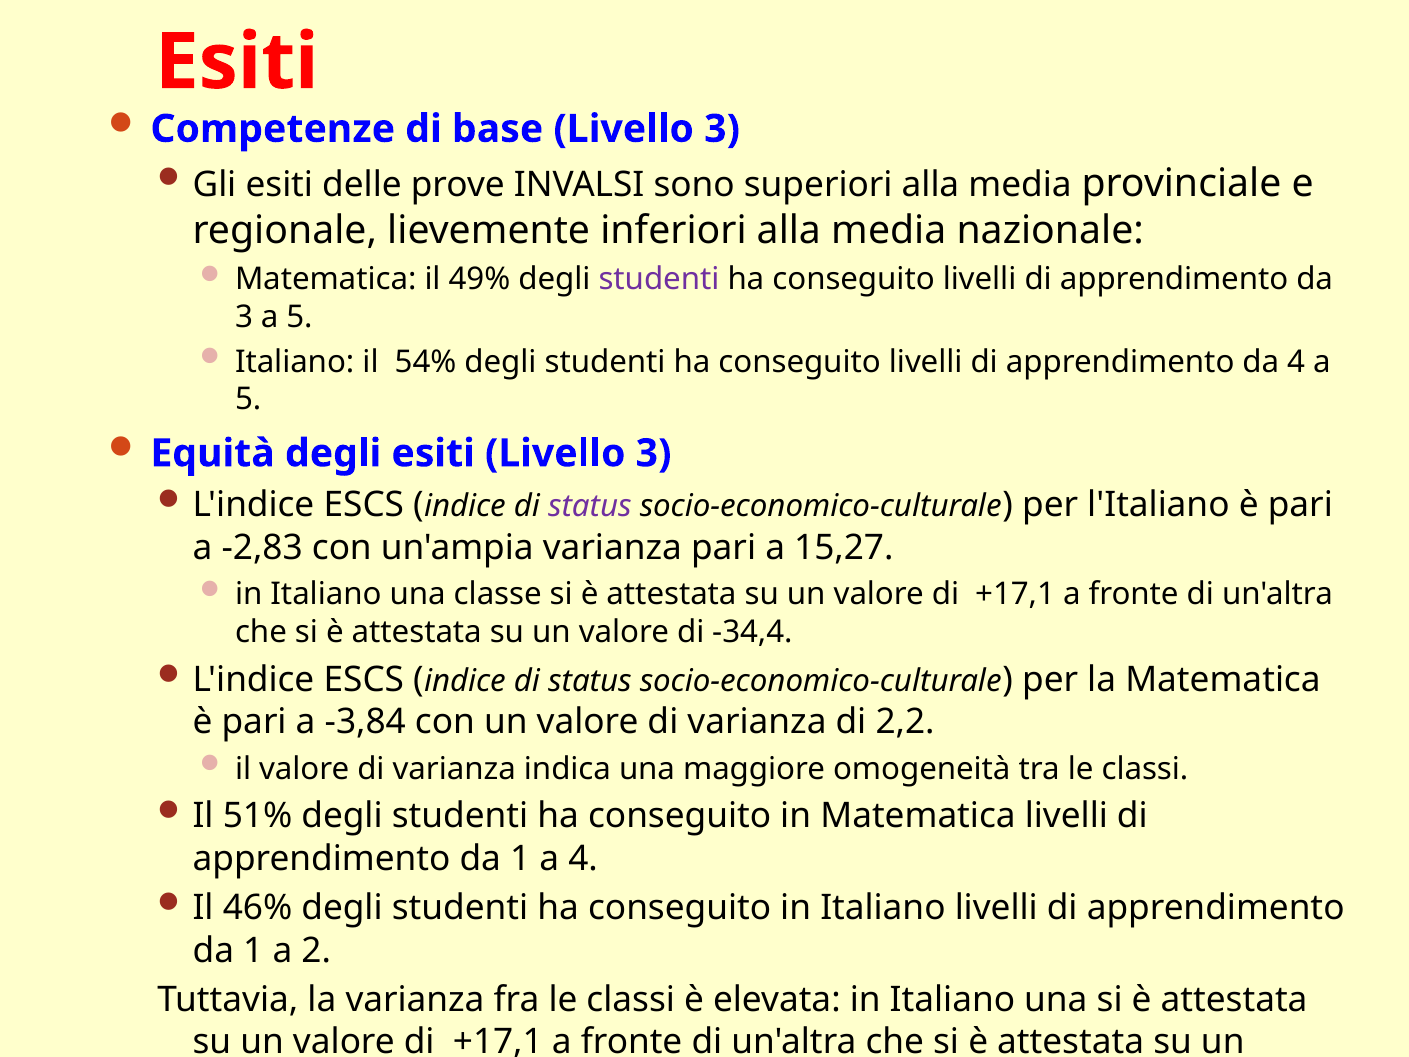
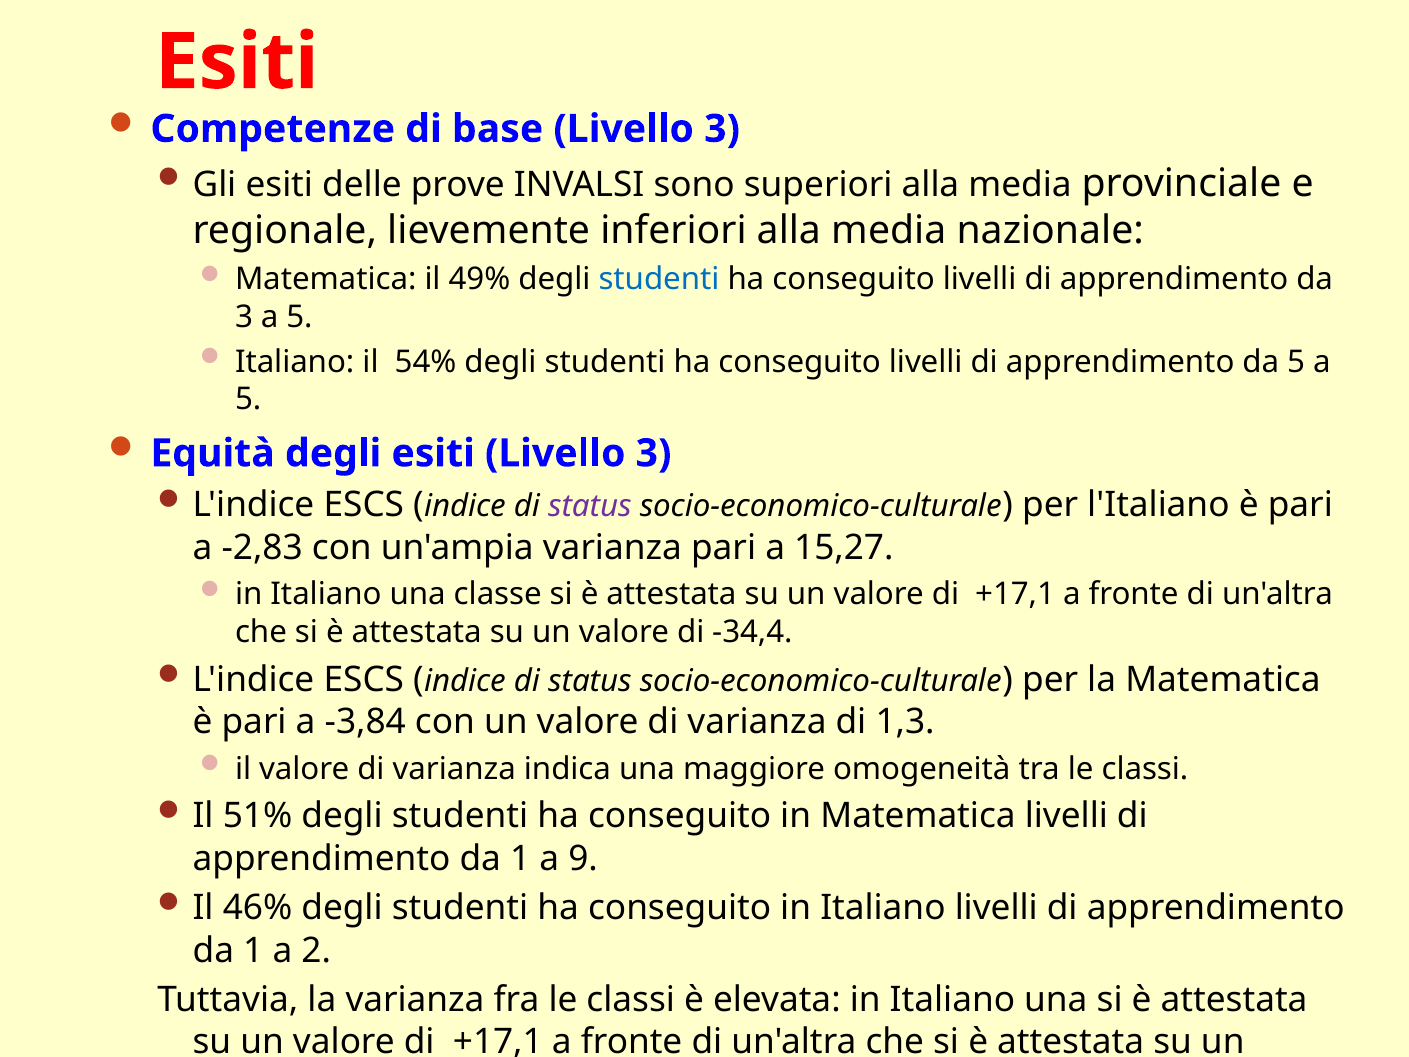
studenti at (659, 279) colour: purple -> blue
da 4: 4 -> 5
2,2: 2,2 -> 1,3
a 4: 4 -> 9
